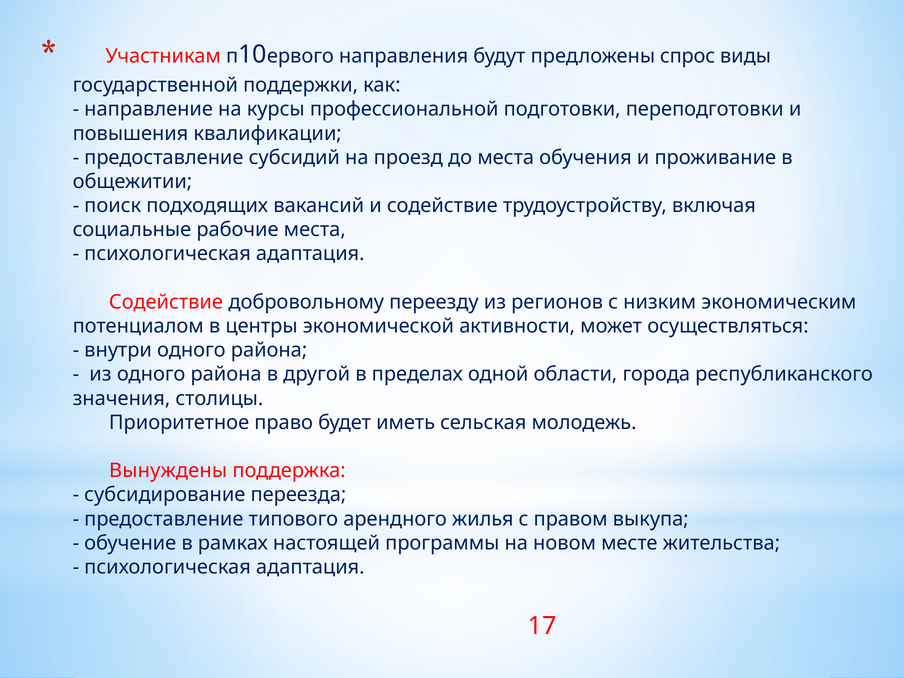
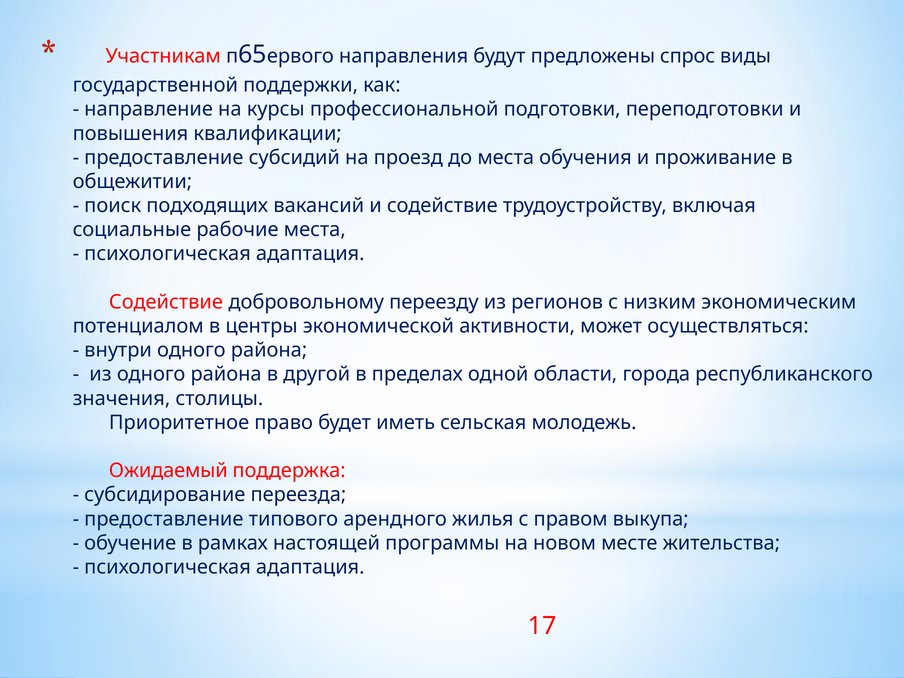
10: 10 -> 65
Вынуждены: Вынуждены -> Ожидаемый
